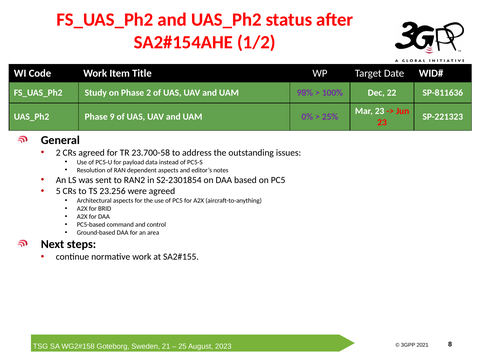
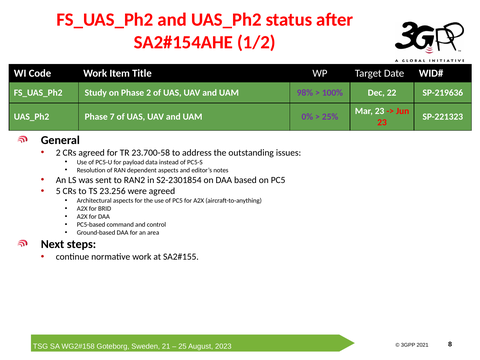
SP-811636: SP-811636 -> SP-219636
9: 9 -> 7
